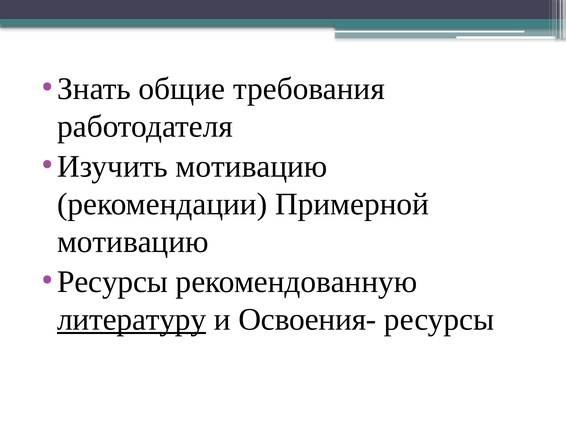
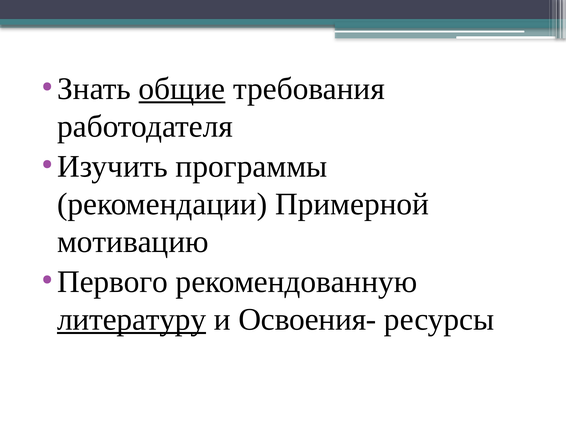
общие underline: none -> present
Изучить мотивацию: мотивацию -> программы
Ресурсы at (113, 282): Ресурсы -> Первого
